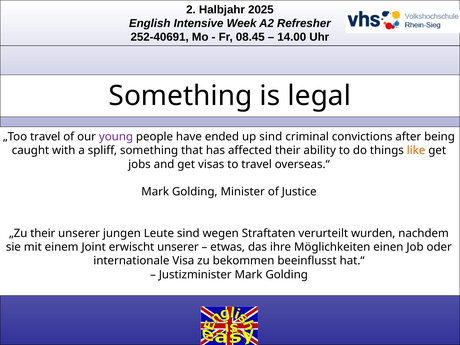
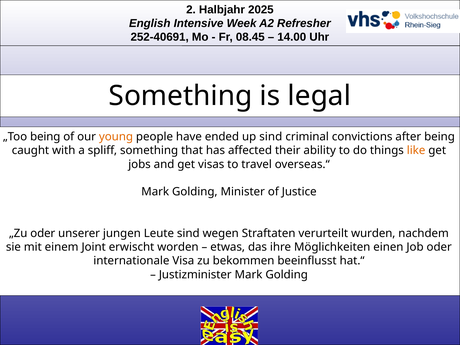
„Too travel: travel -> being
young colour: purple -> orange
„Zu their: their -> oder
erwischt unserer: unserer -> worden
